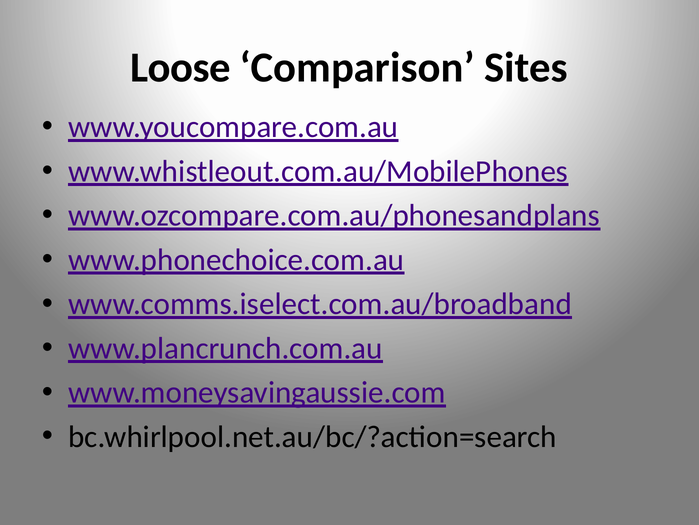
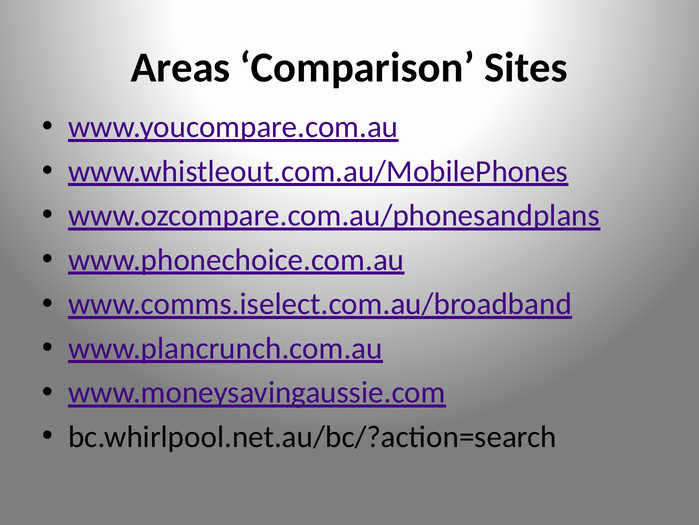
Loose: Loose -> Areas
